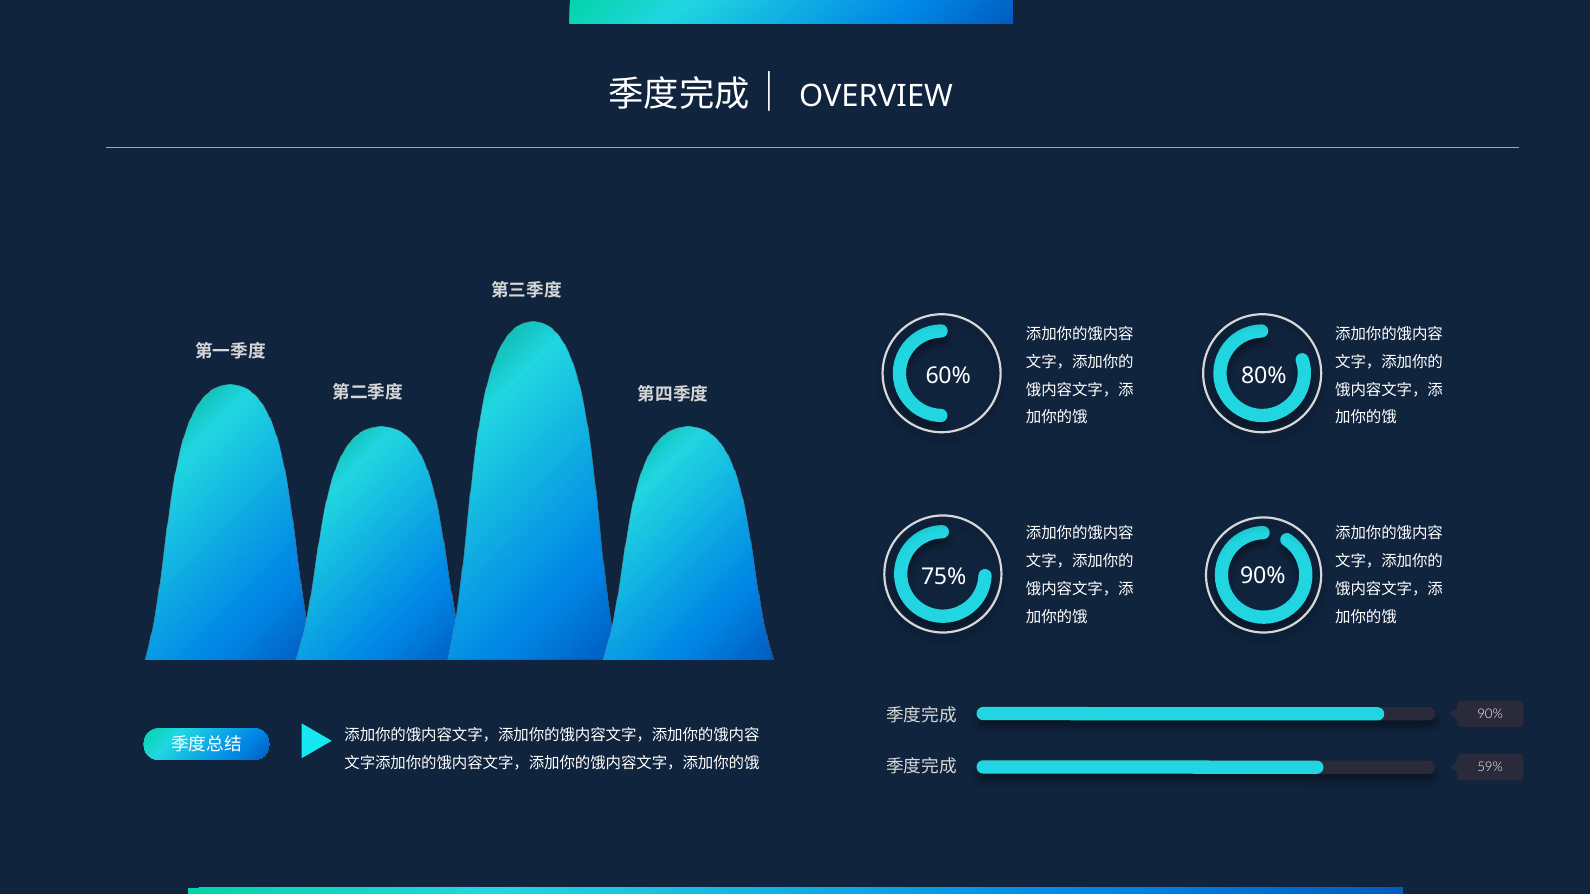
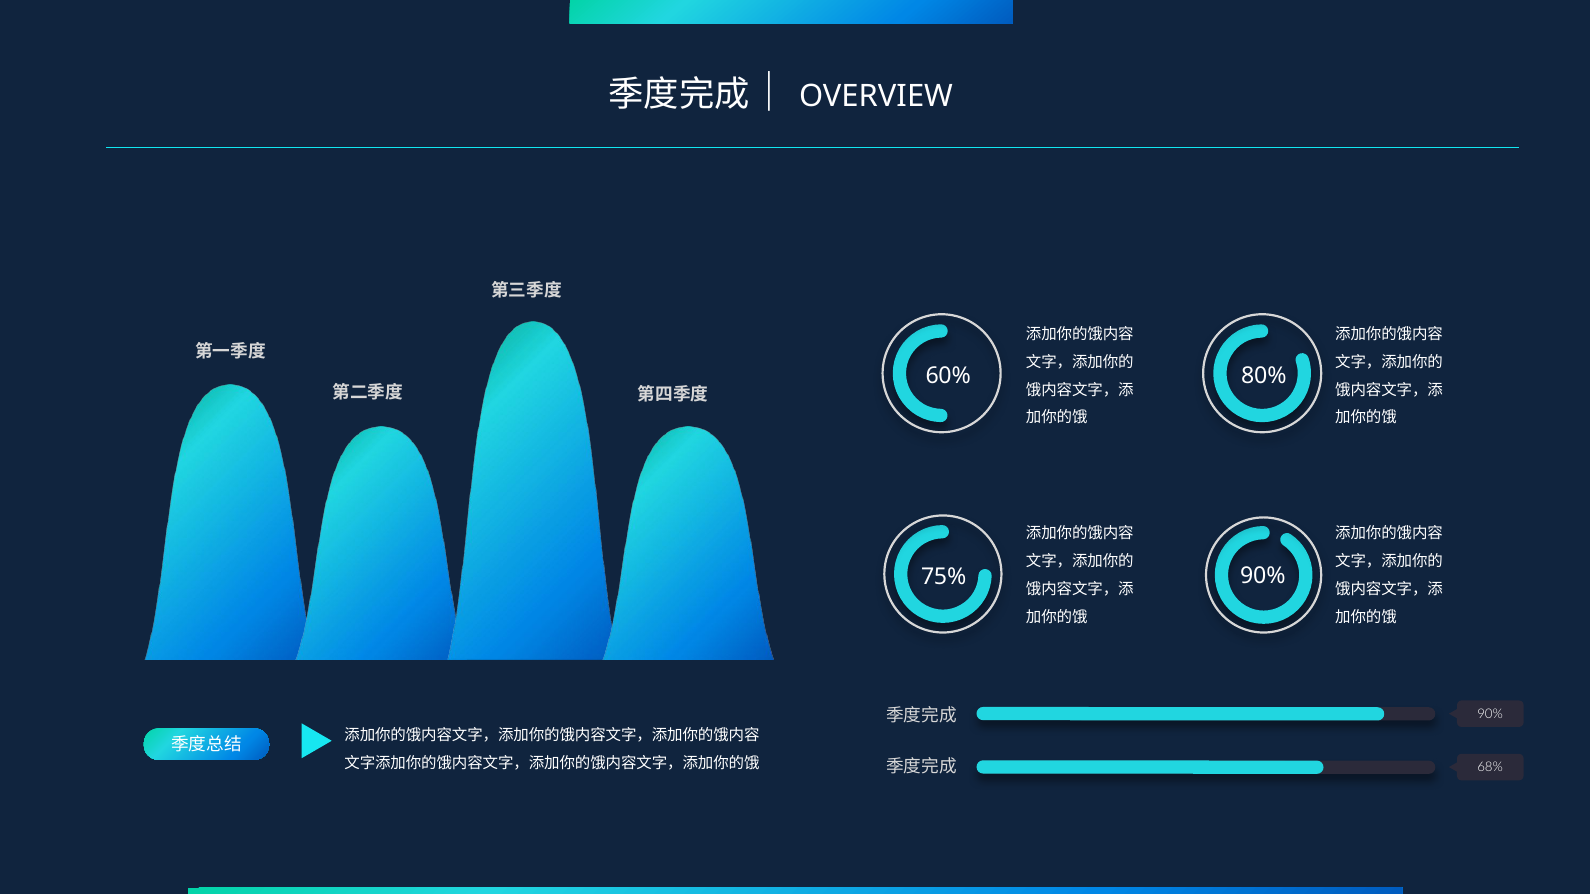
59%: 59% -> 68%
